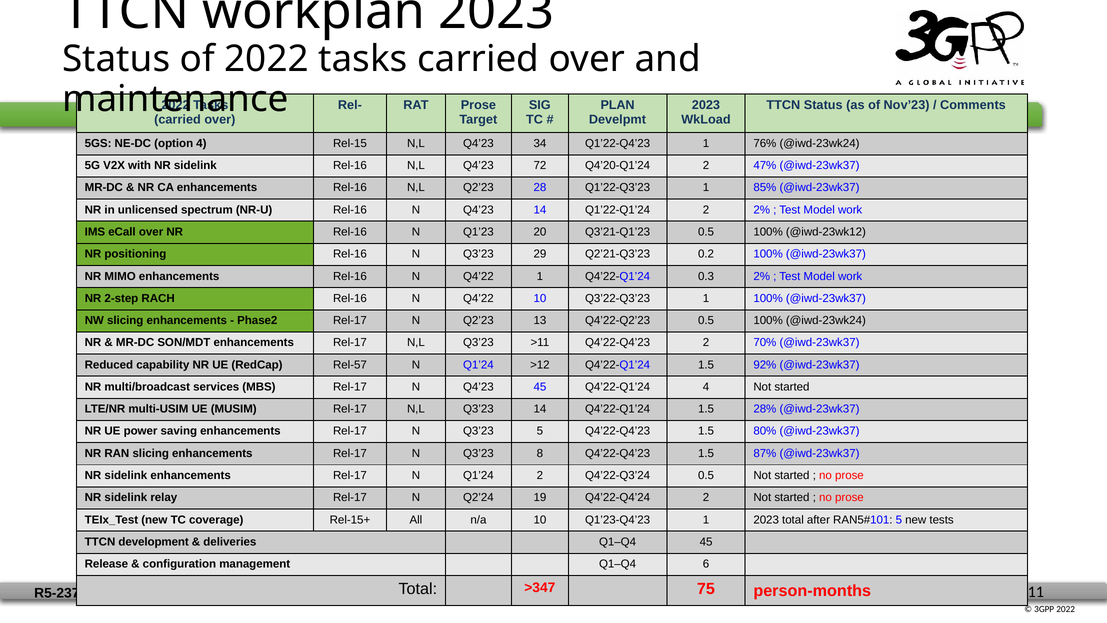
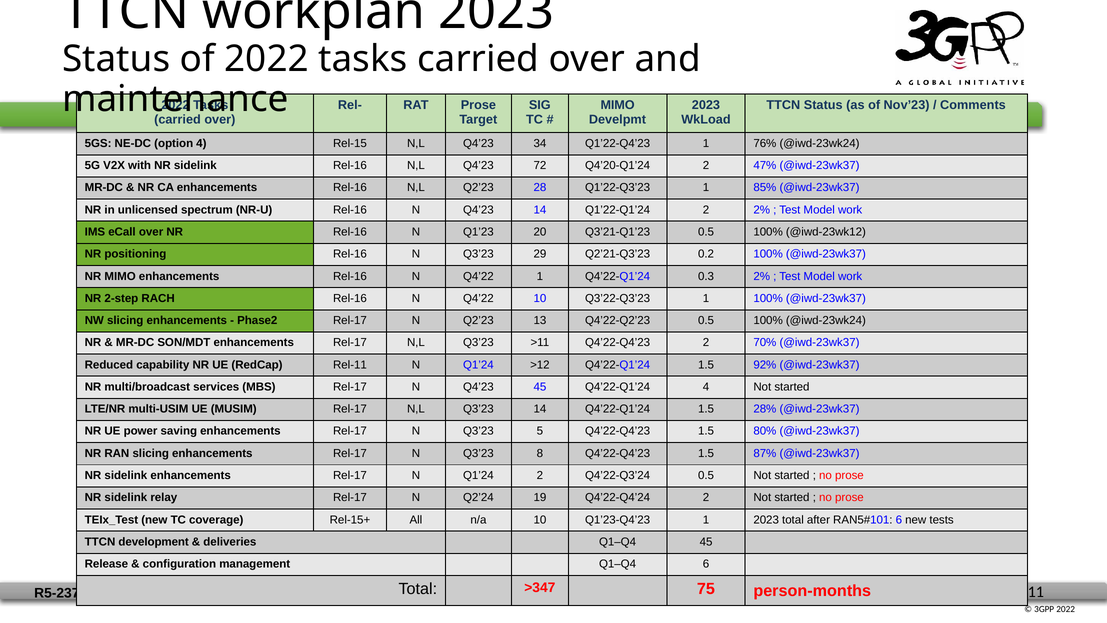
PLAN at (618, 105): PLAN -> MIMO
Rel-57: Rel-57 -> Rel-11
5 at (899, 519): 5 -> 6
